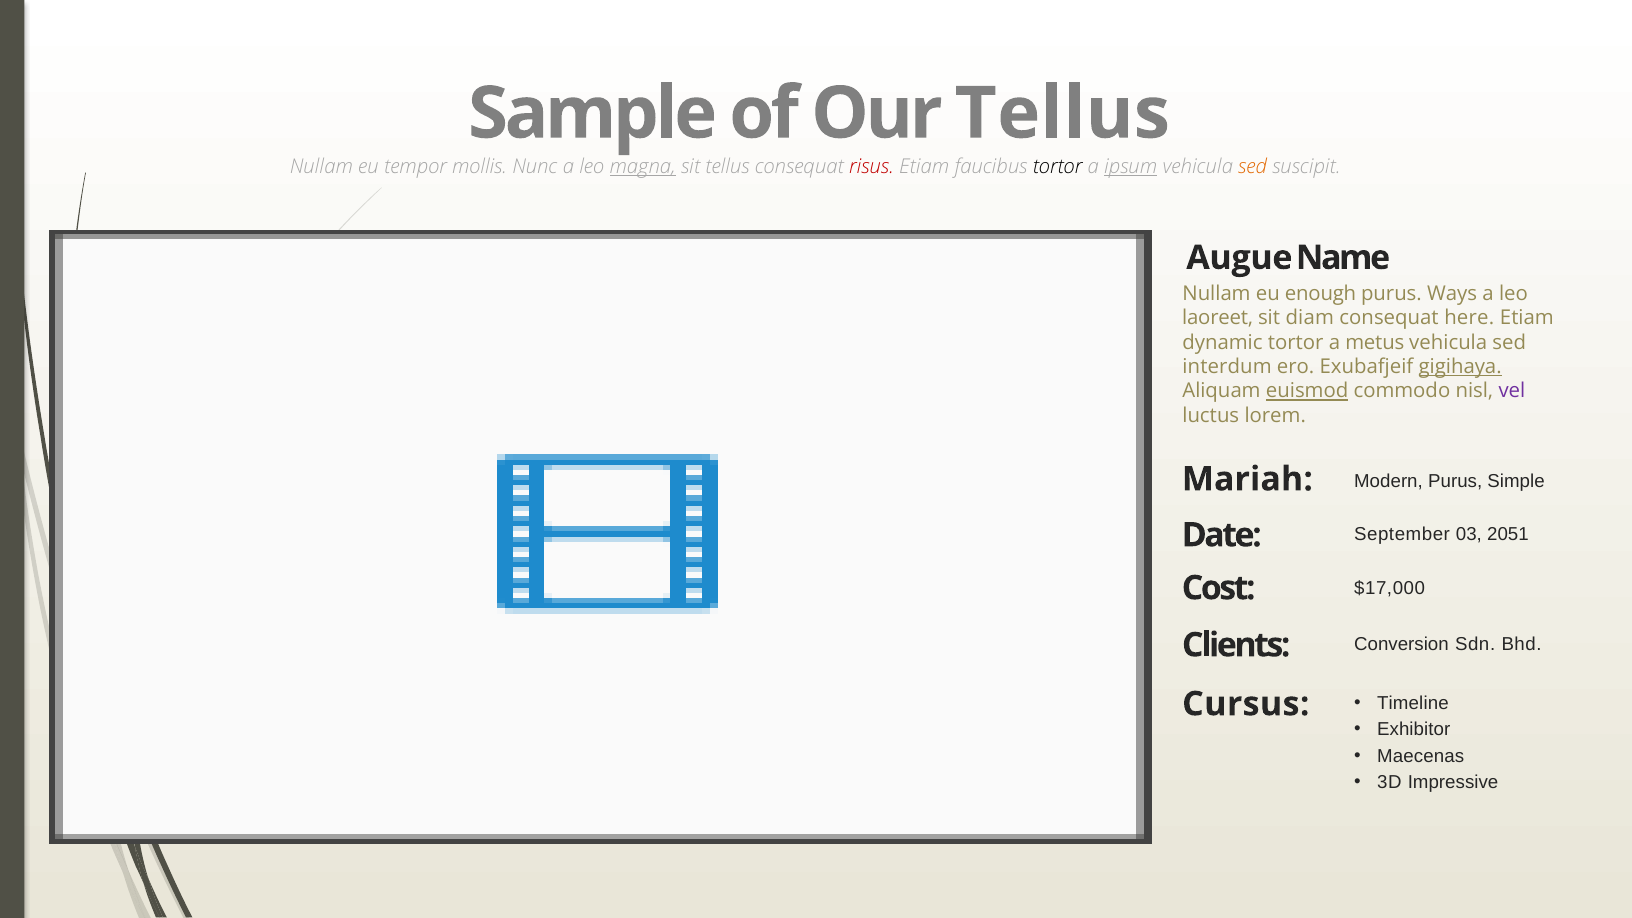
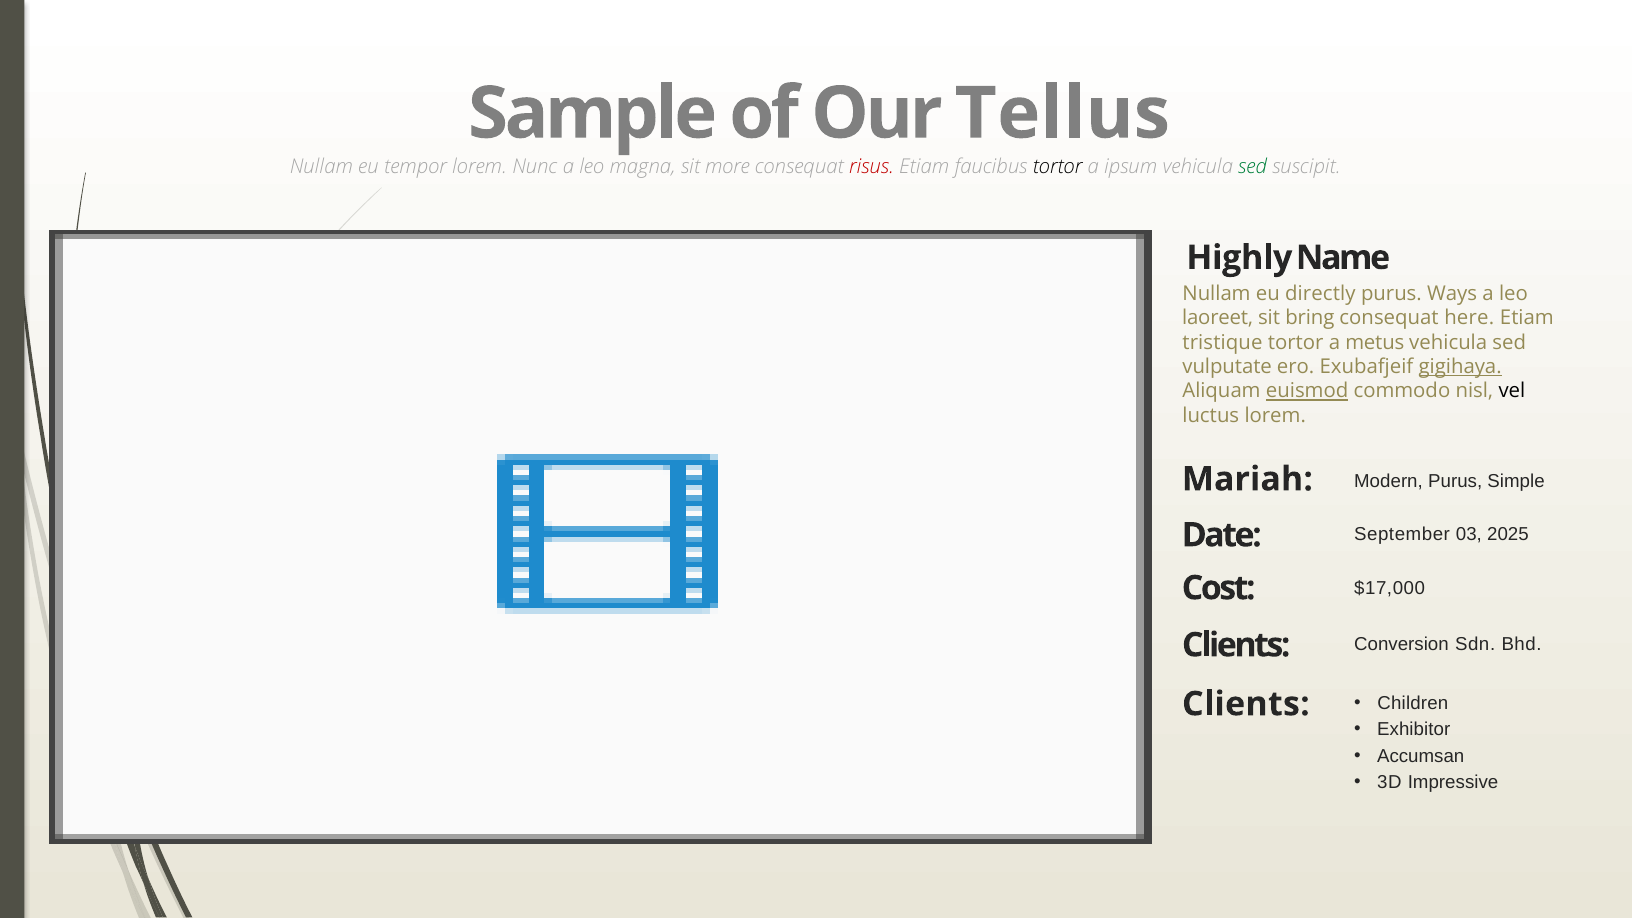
tempor mollis: mollis -> lorem
magna underline: present -> none
sit tellus: tellus -> more
ipsum underline: present -> none
sed at (1253, 167) colour: orange -> green
Augue: Augue -> Highly
enough: enough -> directly
diam: diam -> bring
dynamic: dynamic -> tristique
interdum: interdum -> vulputate
vel colour: purple -> black
2051: 2051 -> 2025
Cursus at (1246, 704): Cursus -> Clients
Timeline: Timeline -> Children
Maecenas: Maecenas -> Accumsan
